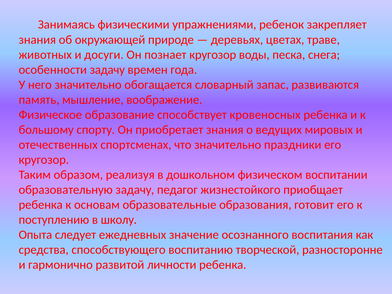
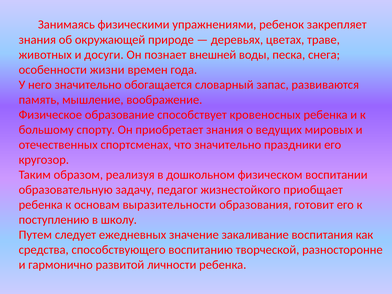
познает кругозор: кругозор -> внешней
особенности задачу: задачу -> жизни
образовательные: образовательные -> выразительности
Опыта: Опыта -> Путем
осознанного: осознанного -> закаливание
